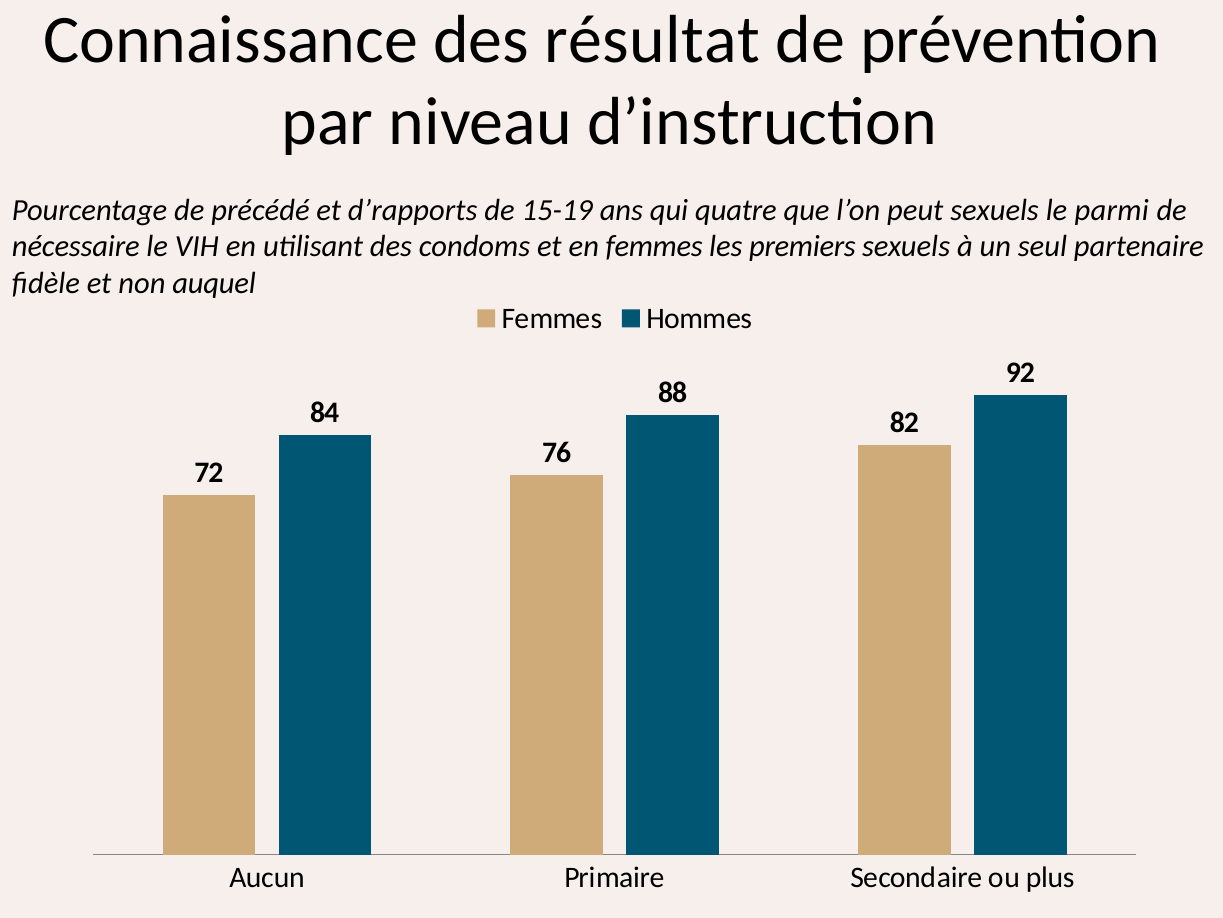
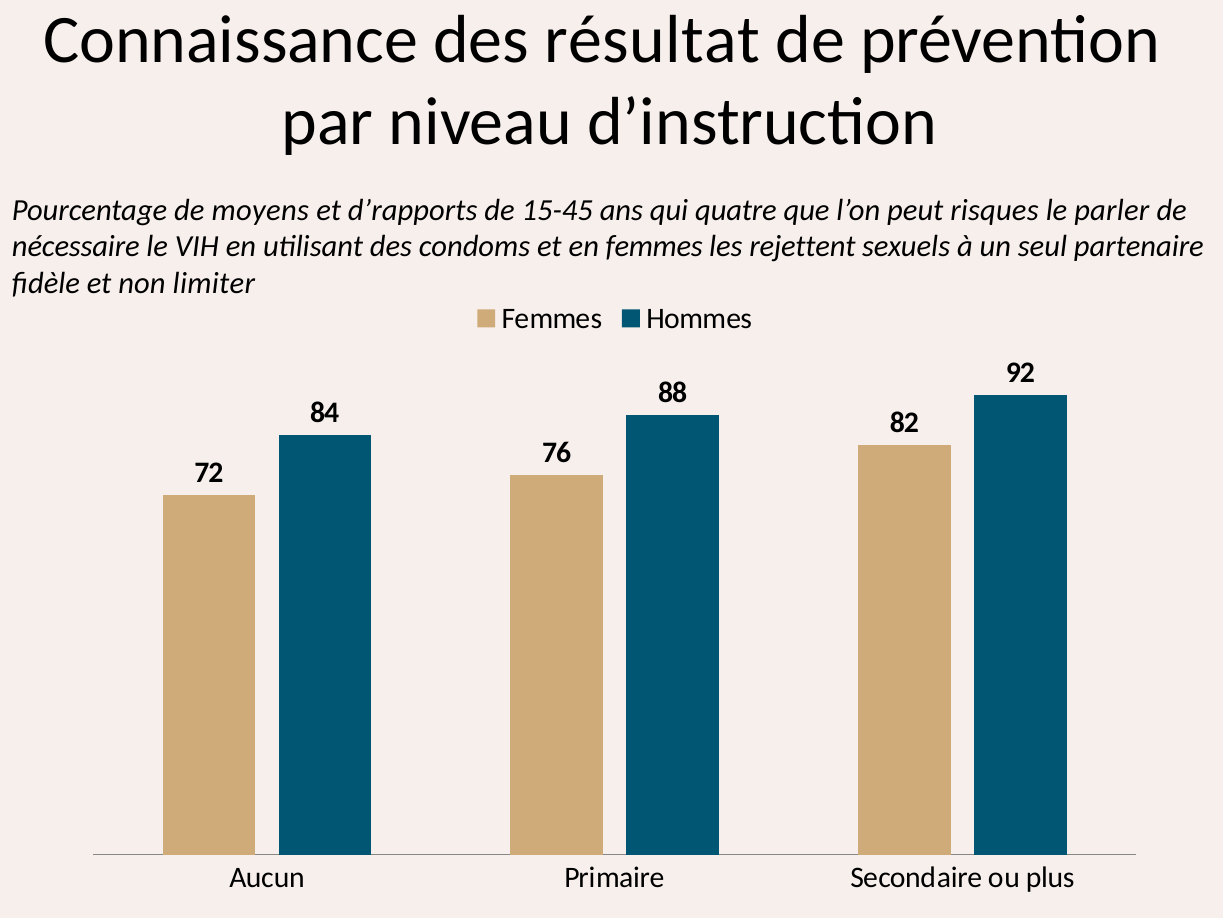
précédé: précédé -> moyens
15-19: 15-19 -> 15-45
peut sexuels: sexuels -> risques
parmi: parmi -> parler
premiers: premiers -> rejettent
auquel: auquel -> limiter
